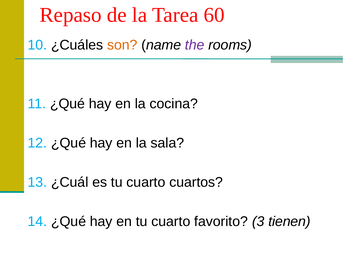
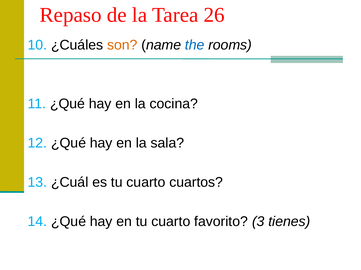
60: 60 -> 26
the colour: purple -> blue
tienen: tienen -> tienes
